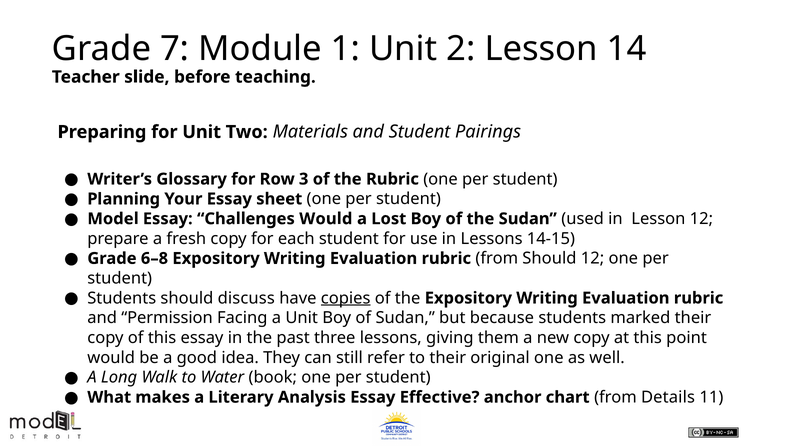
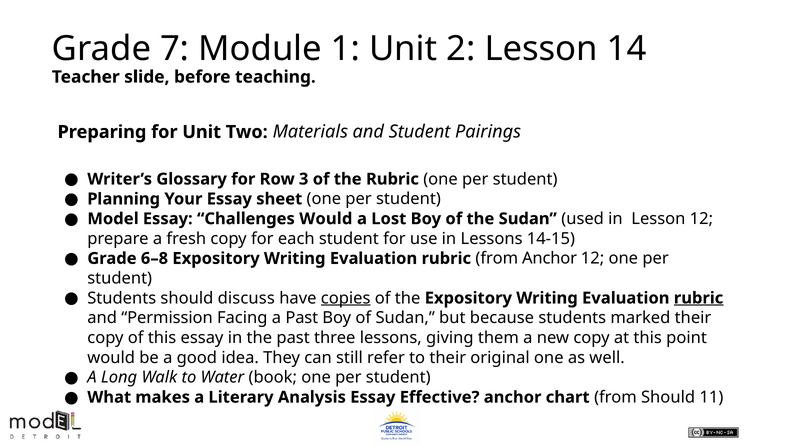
from Should: Should -> Anchor
rubric at (699, 298) underline: none -> present
a Unit: Unit -> Past
from Details: Details -> Should
